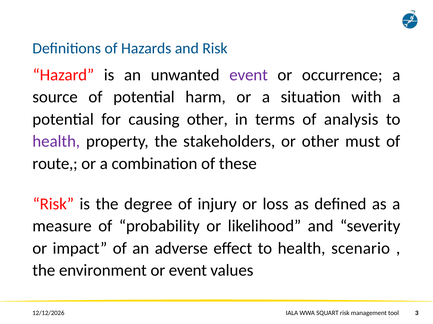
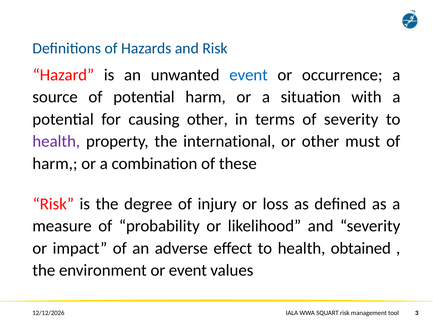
event at (249, 75) colour: purple -> blue
of analysis: analysis -> severity
stakeholders: stakeholders -> international
route at (55, 164): route -> harm
scenario: scenario -> obtained
